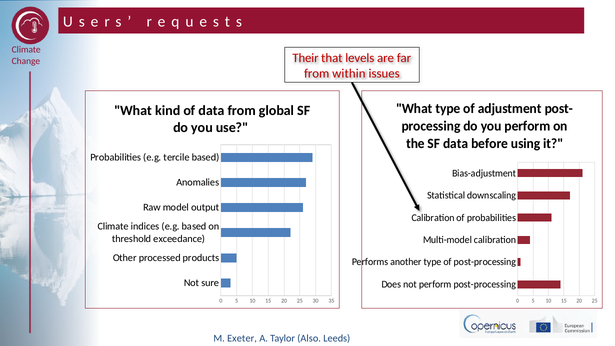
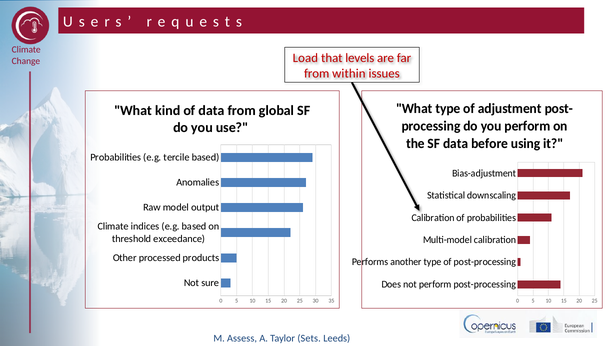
Their: Their -> Load
Exeter: Exeter -> Assess
Also: Also -> Sets
